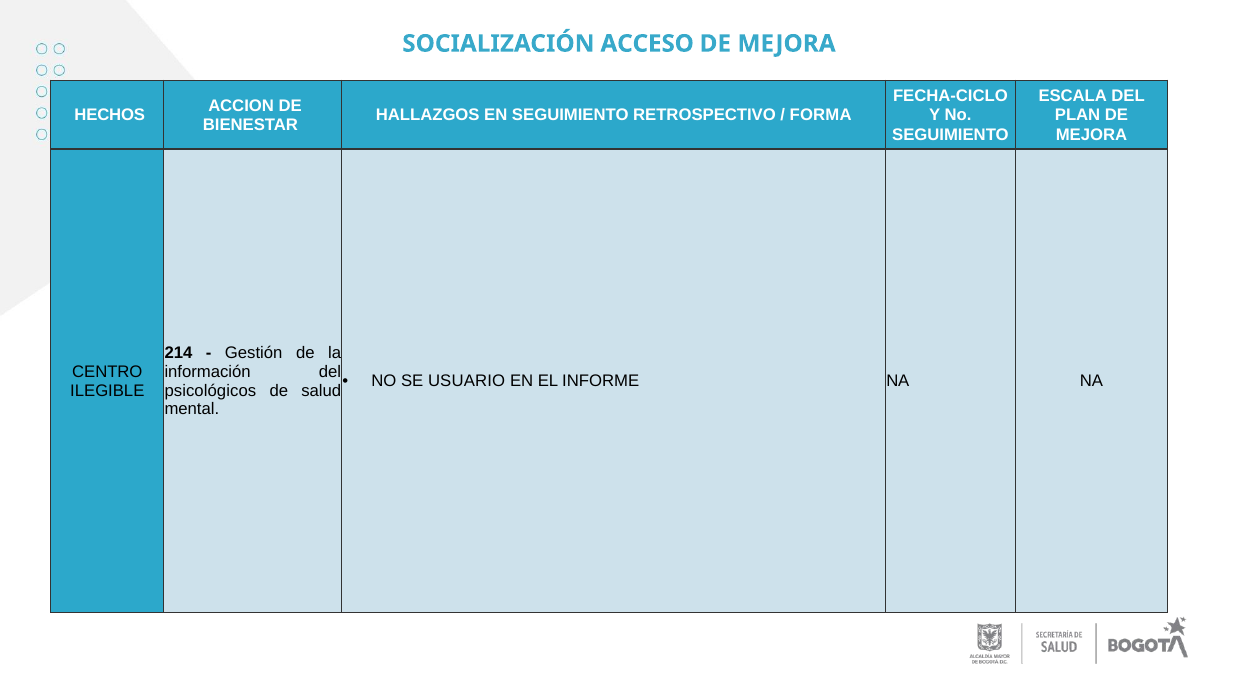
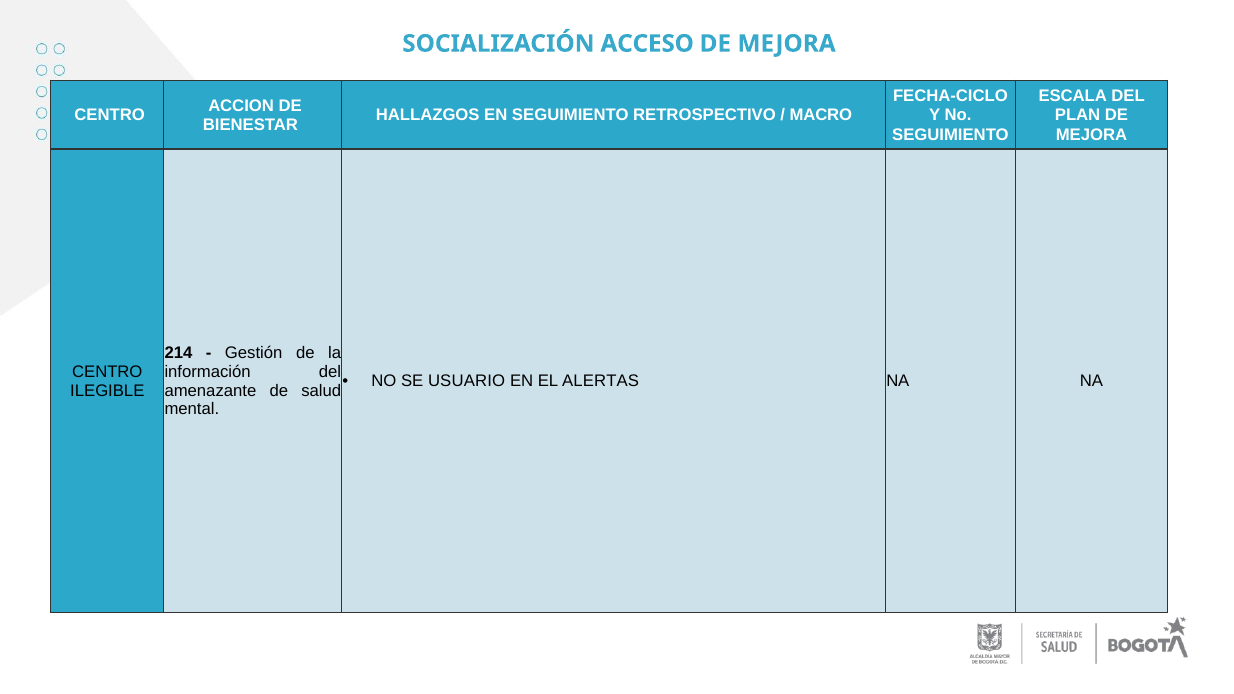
HECHOS at (110, 115): HECHOS -> CENTRO
FORMA: FORMA -> MACRO
INFORME: INFORME -> ALERTAS
psicológicos: psicológicos -> amenazante
